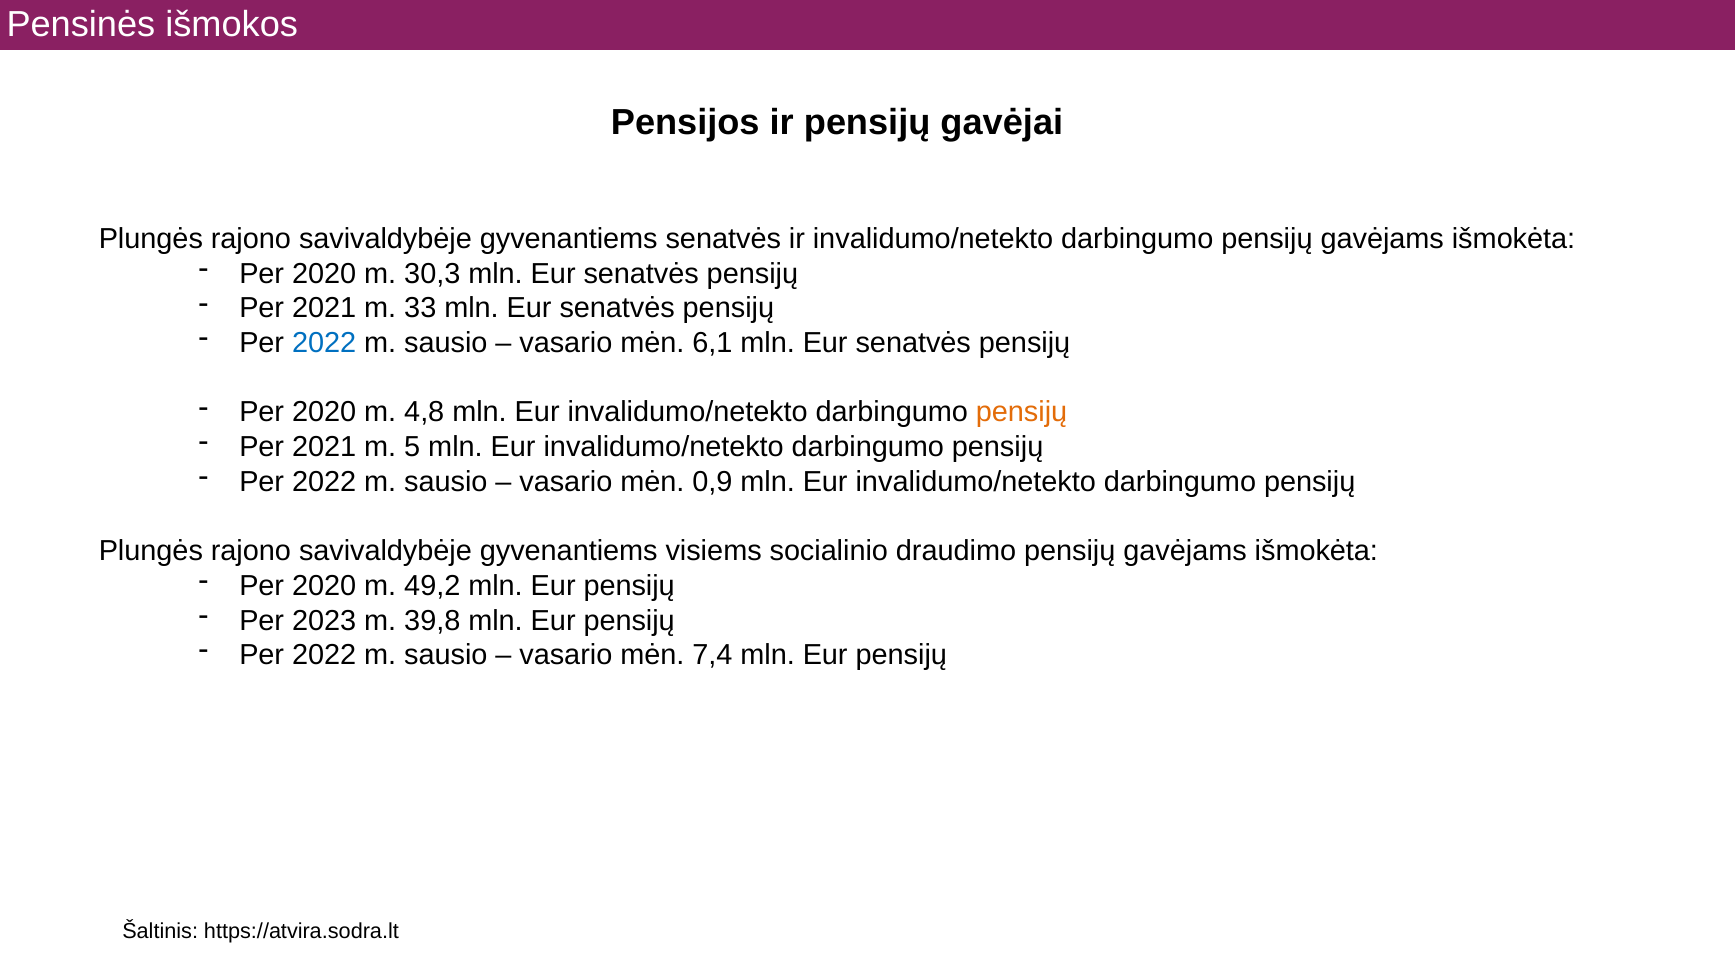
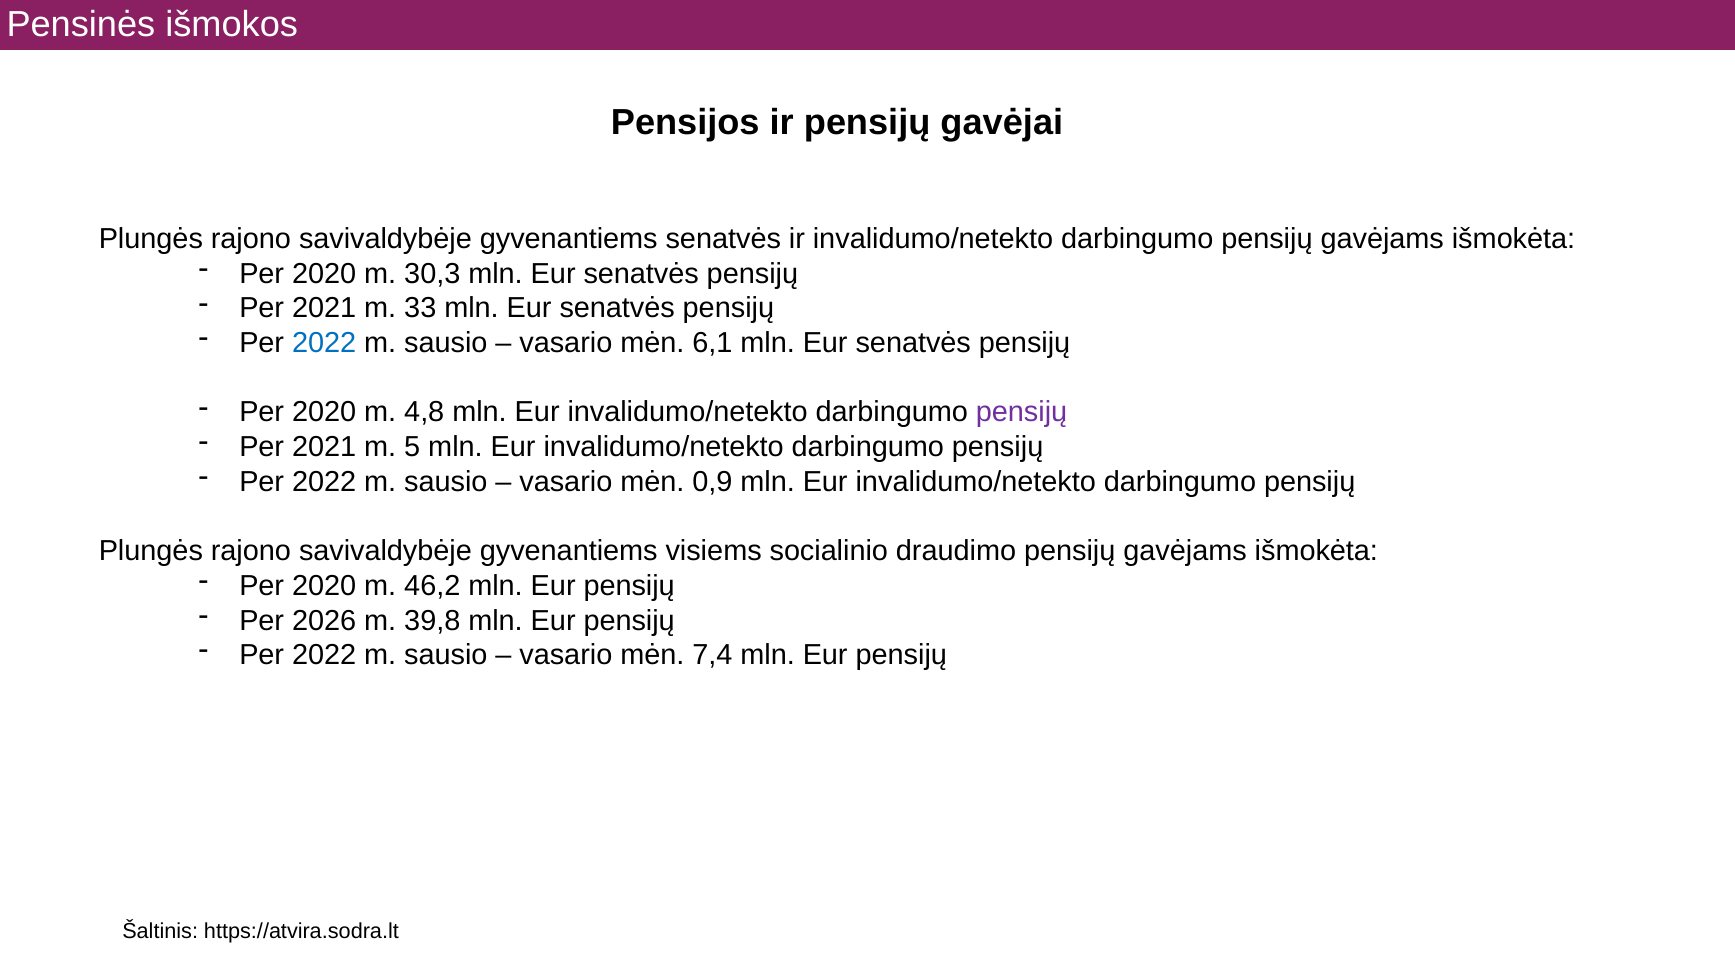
pensijų at (1022, 412) colour: orange -> purple
49,2: 49,2 -> 46,2
2023: 2023 -> 2026
